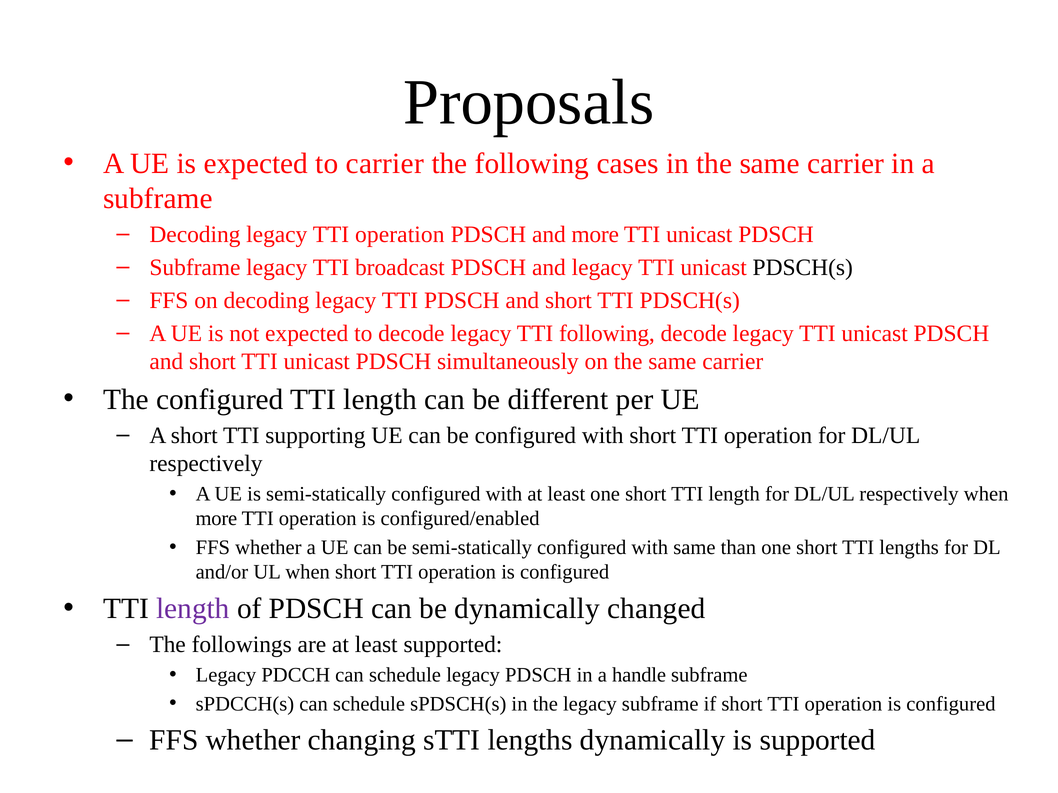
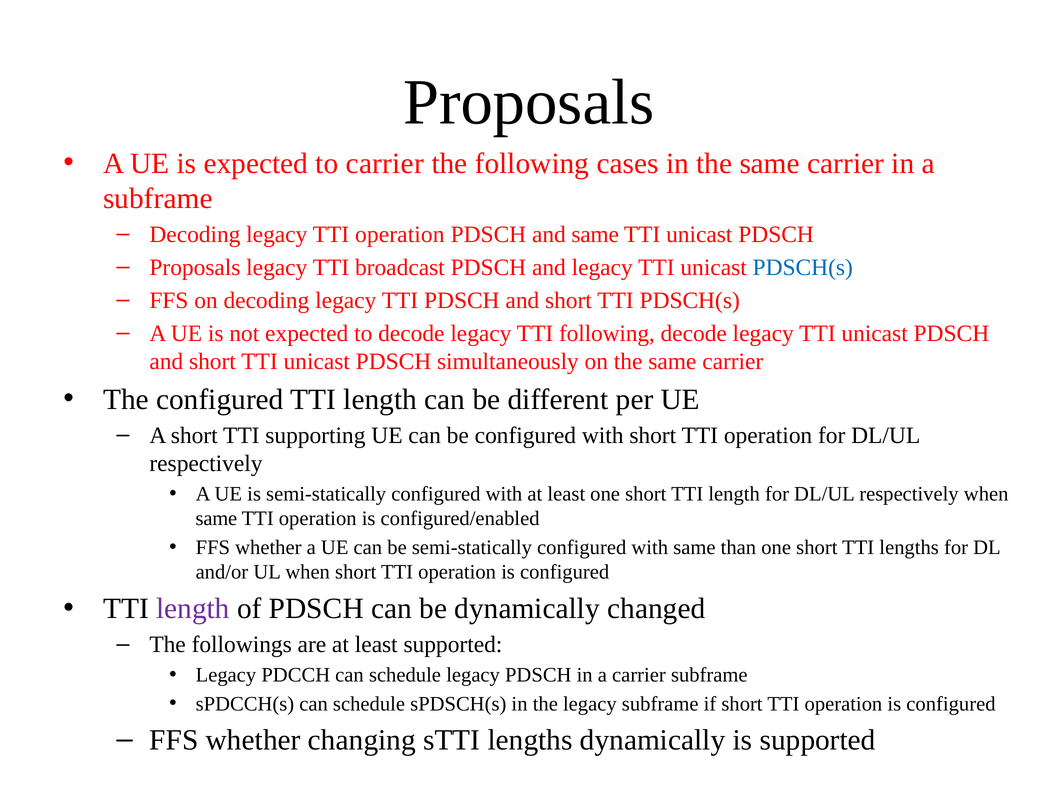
and more: more -> same
Subframe at (195, 268): Subframe -> Proposals
PDSCH(s at (803, 268) colour: black -> blue
more at (216, 519): more -> same
a handle: handle -> carrier
